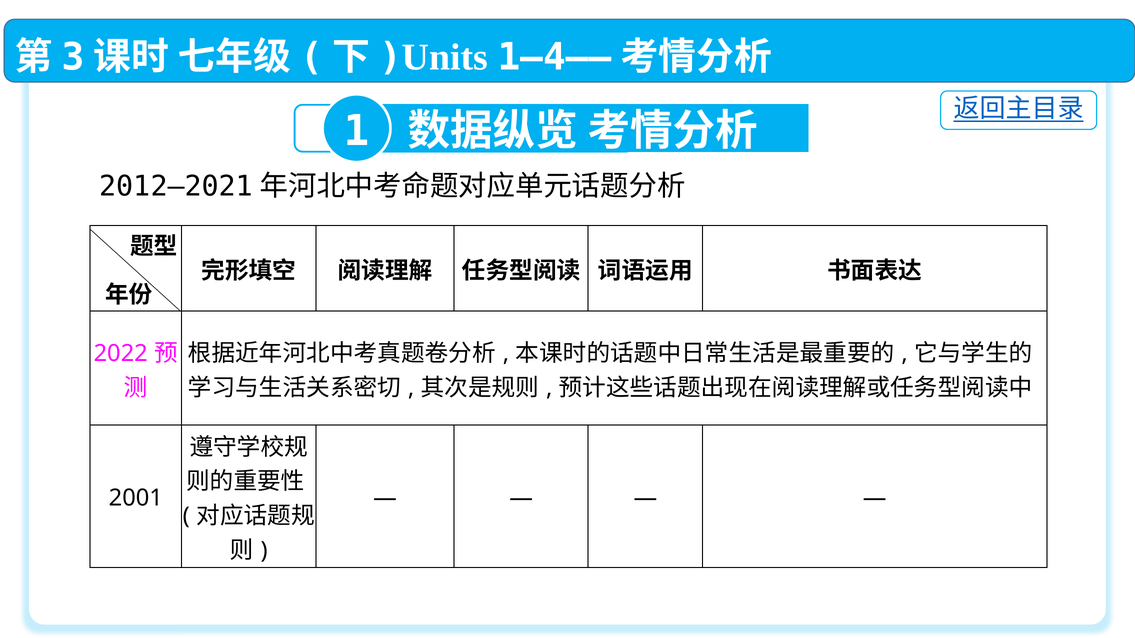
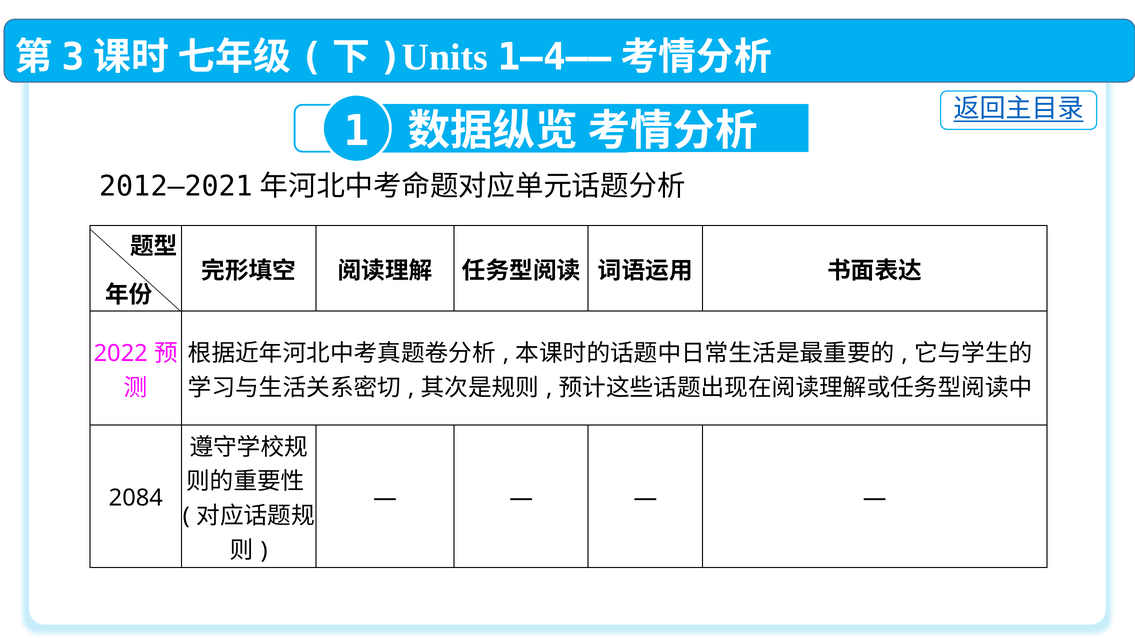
2001: 2001 -> 2084
